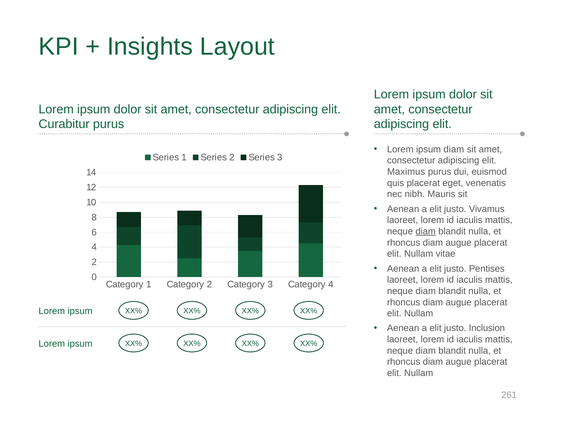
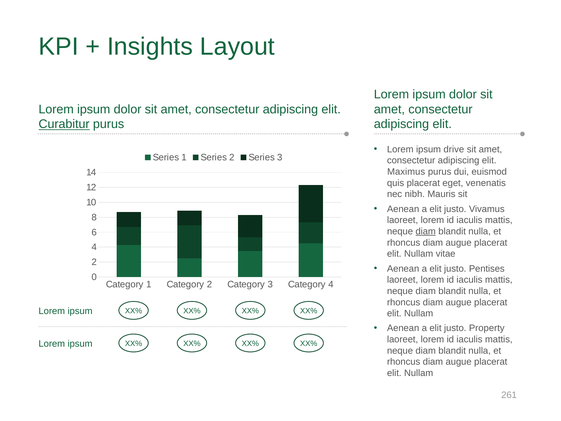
Curabitur underline: none -> present
ipsum diam: diam -> drive
Inclusion: Inclusion -> Property
